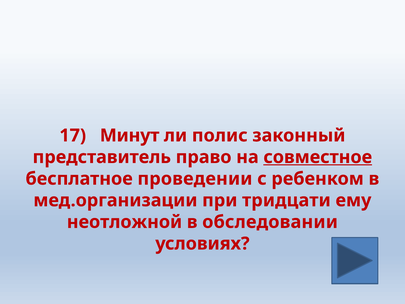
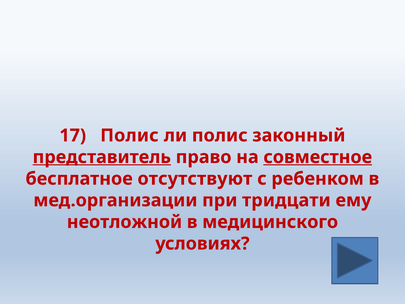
17 Минут: Минут -> Полис
представитель underline: none -> present
проведении: проведении -> отсутствуют
обследовании: обследовании -> медицинского
